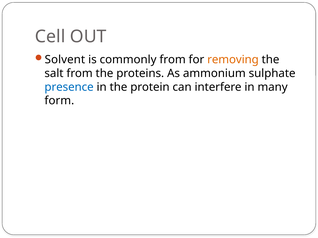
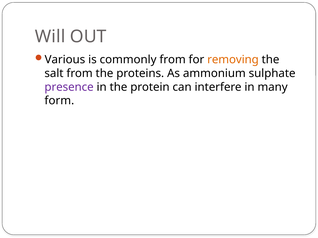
Cell: Cell -> Will
Solvent: Solvent -> Various
presence colour: blue -> purple
